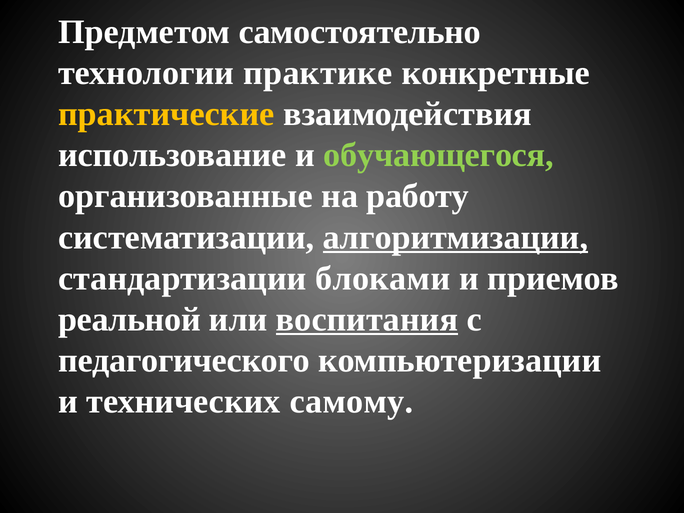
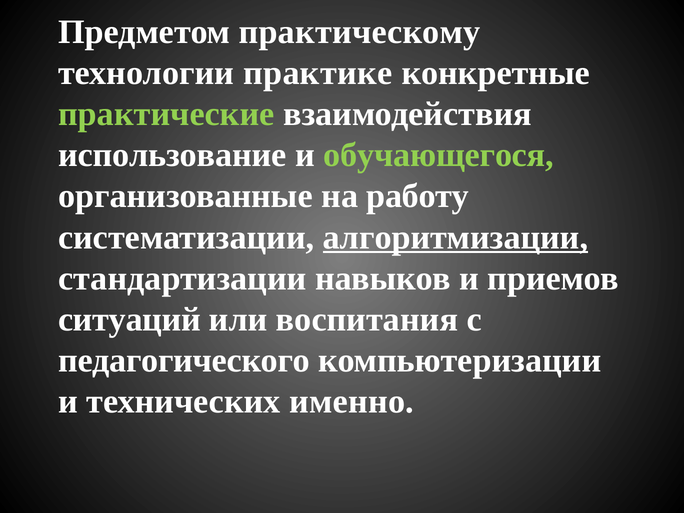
самостоятельно: самостоятельно -> практическому
практические colour: yellow -> light green
блоками: блоками -> навыков
реальной: реальной -> ситуаций
воспитания underline: present -> none
самому: самому -> именно
